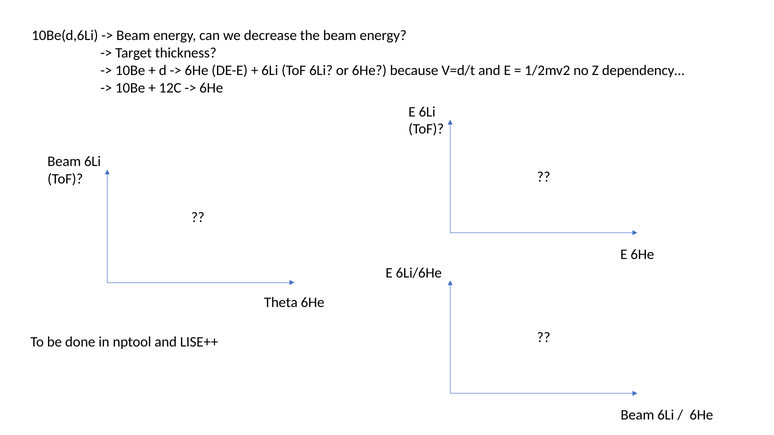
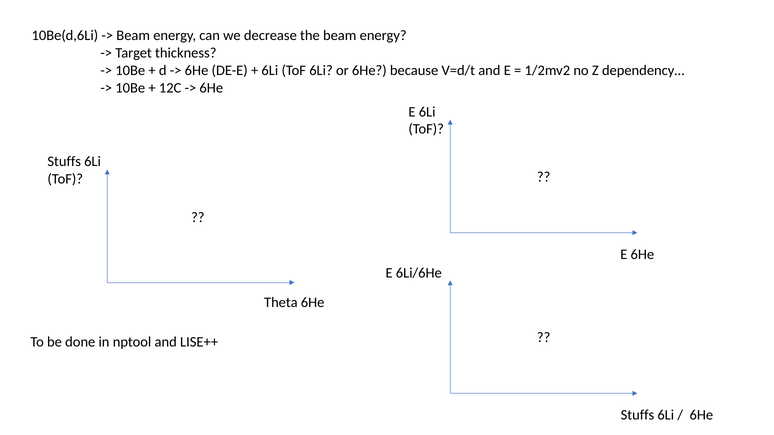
Beam at (64, 162): Beam -> Stuffs
Beam at (637, 415): Beam -> Stuffs
